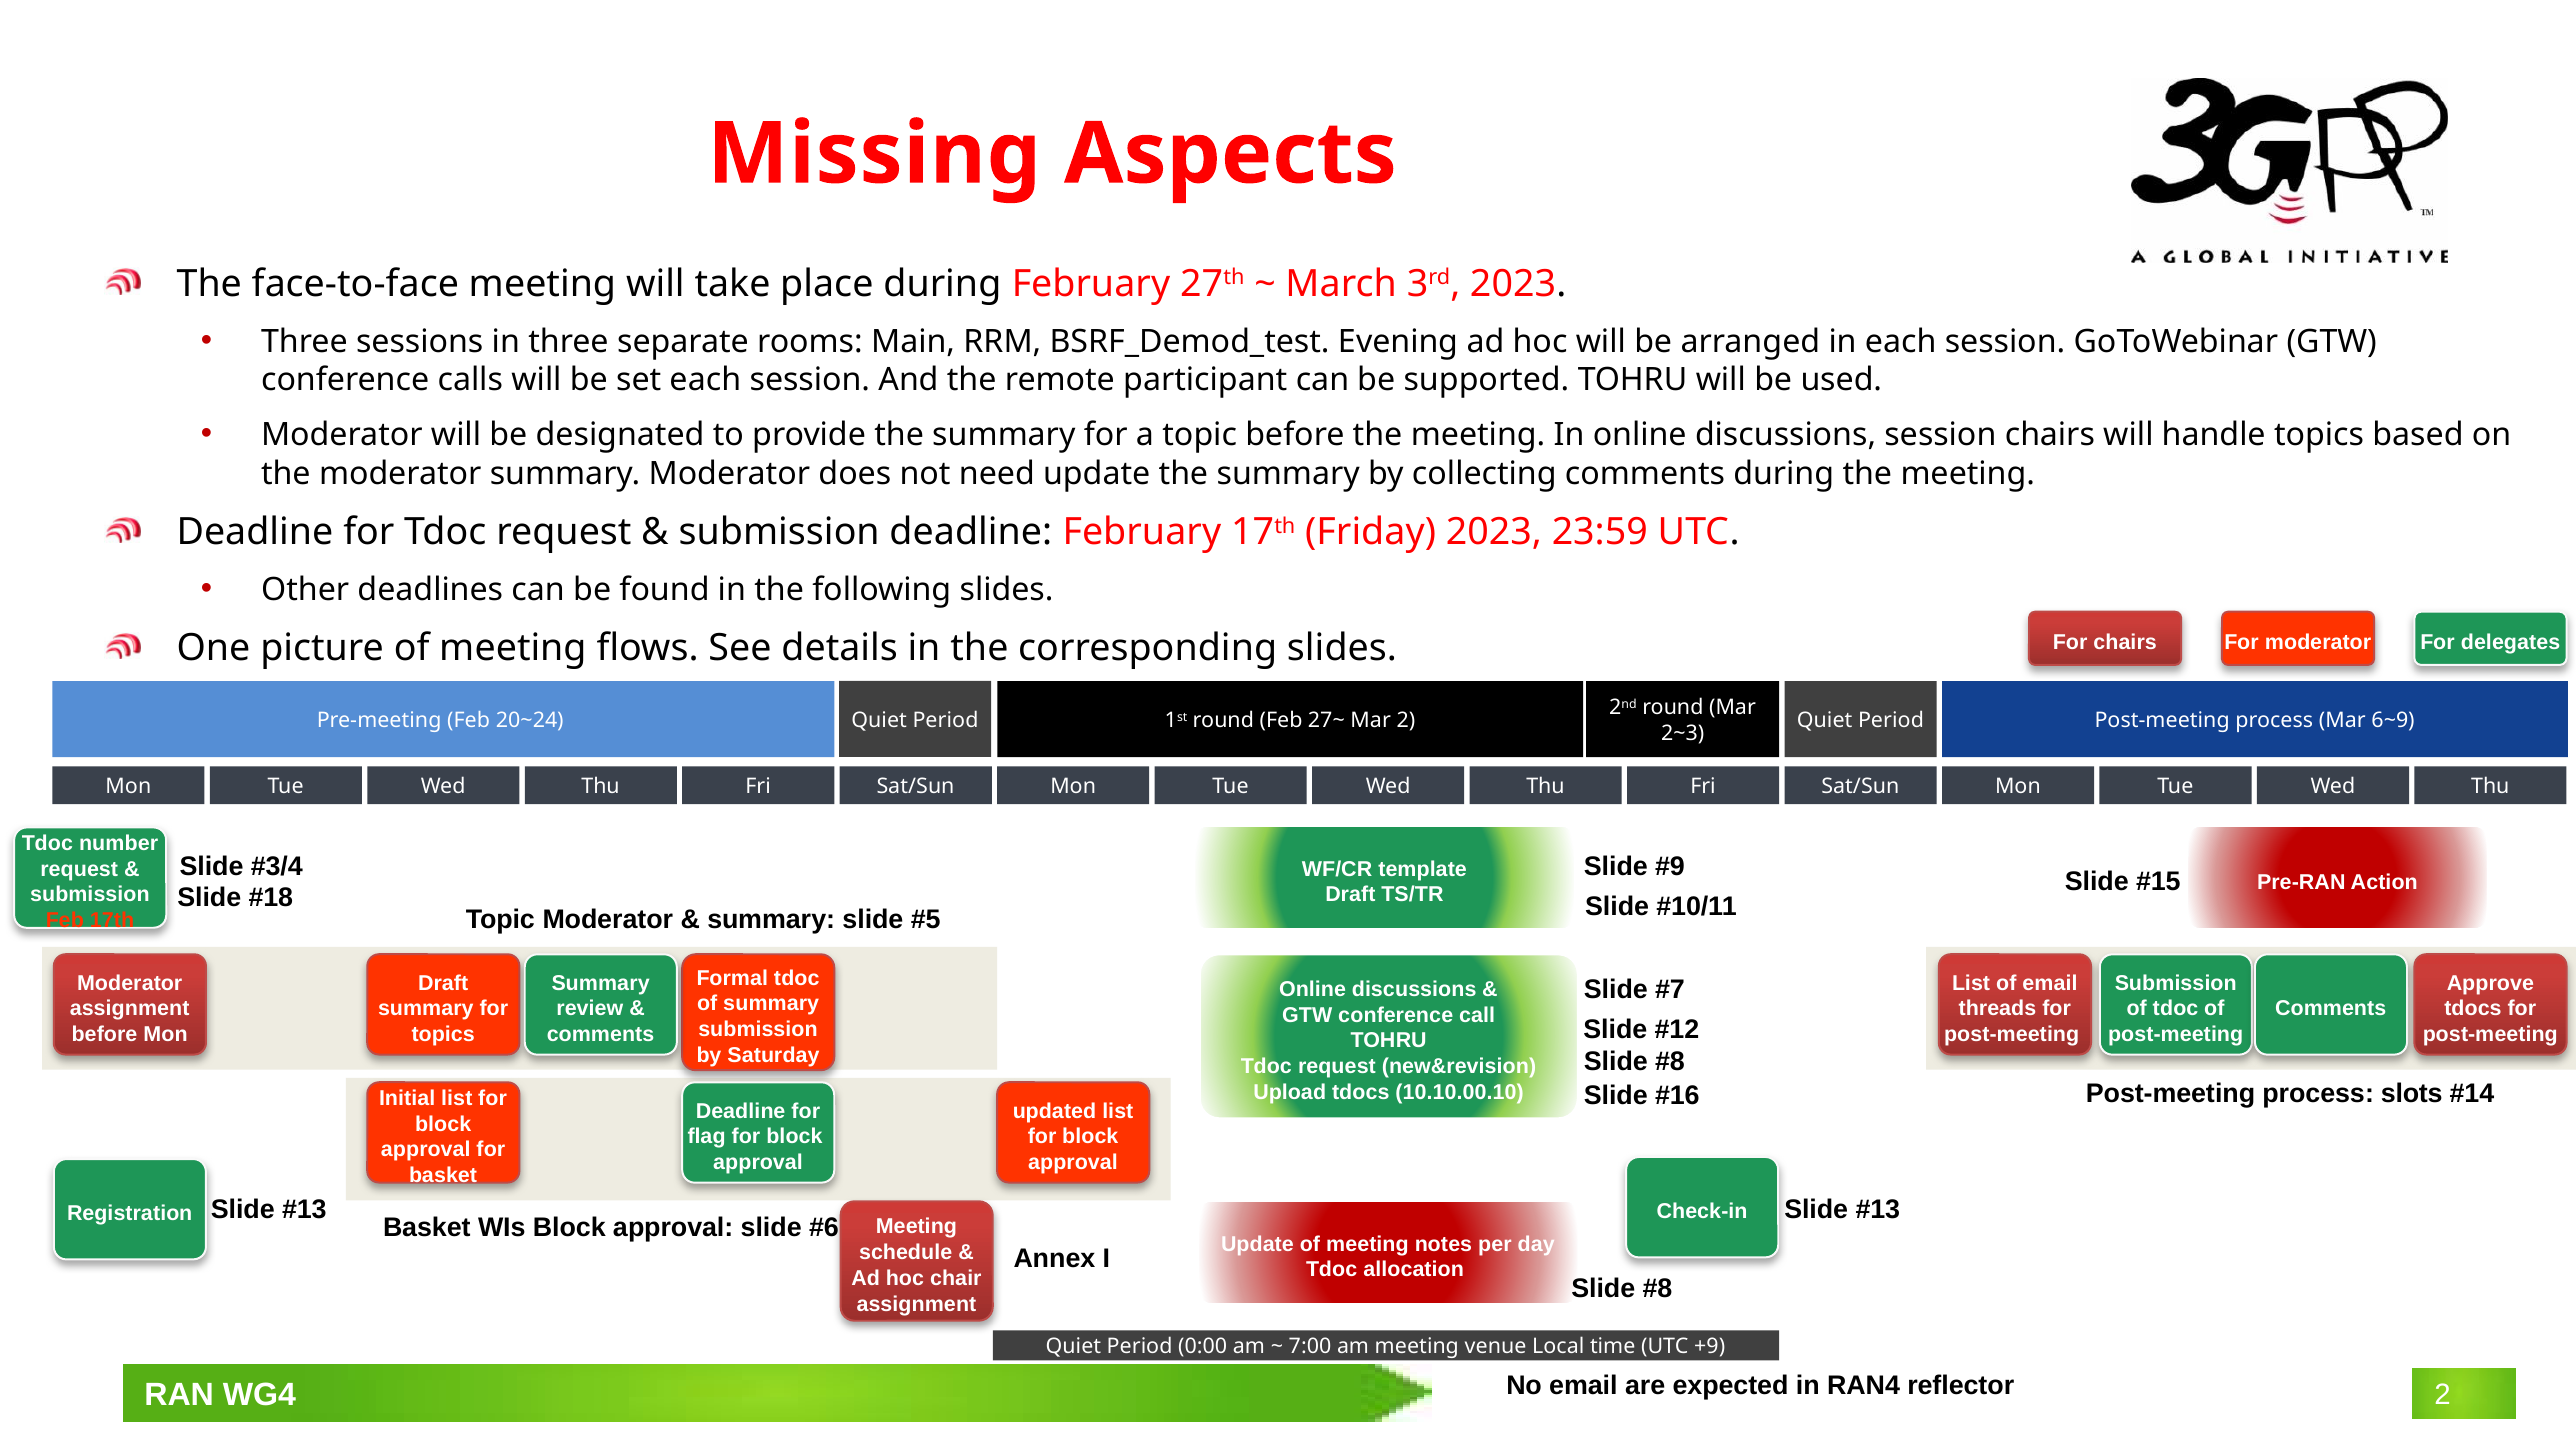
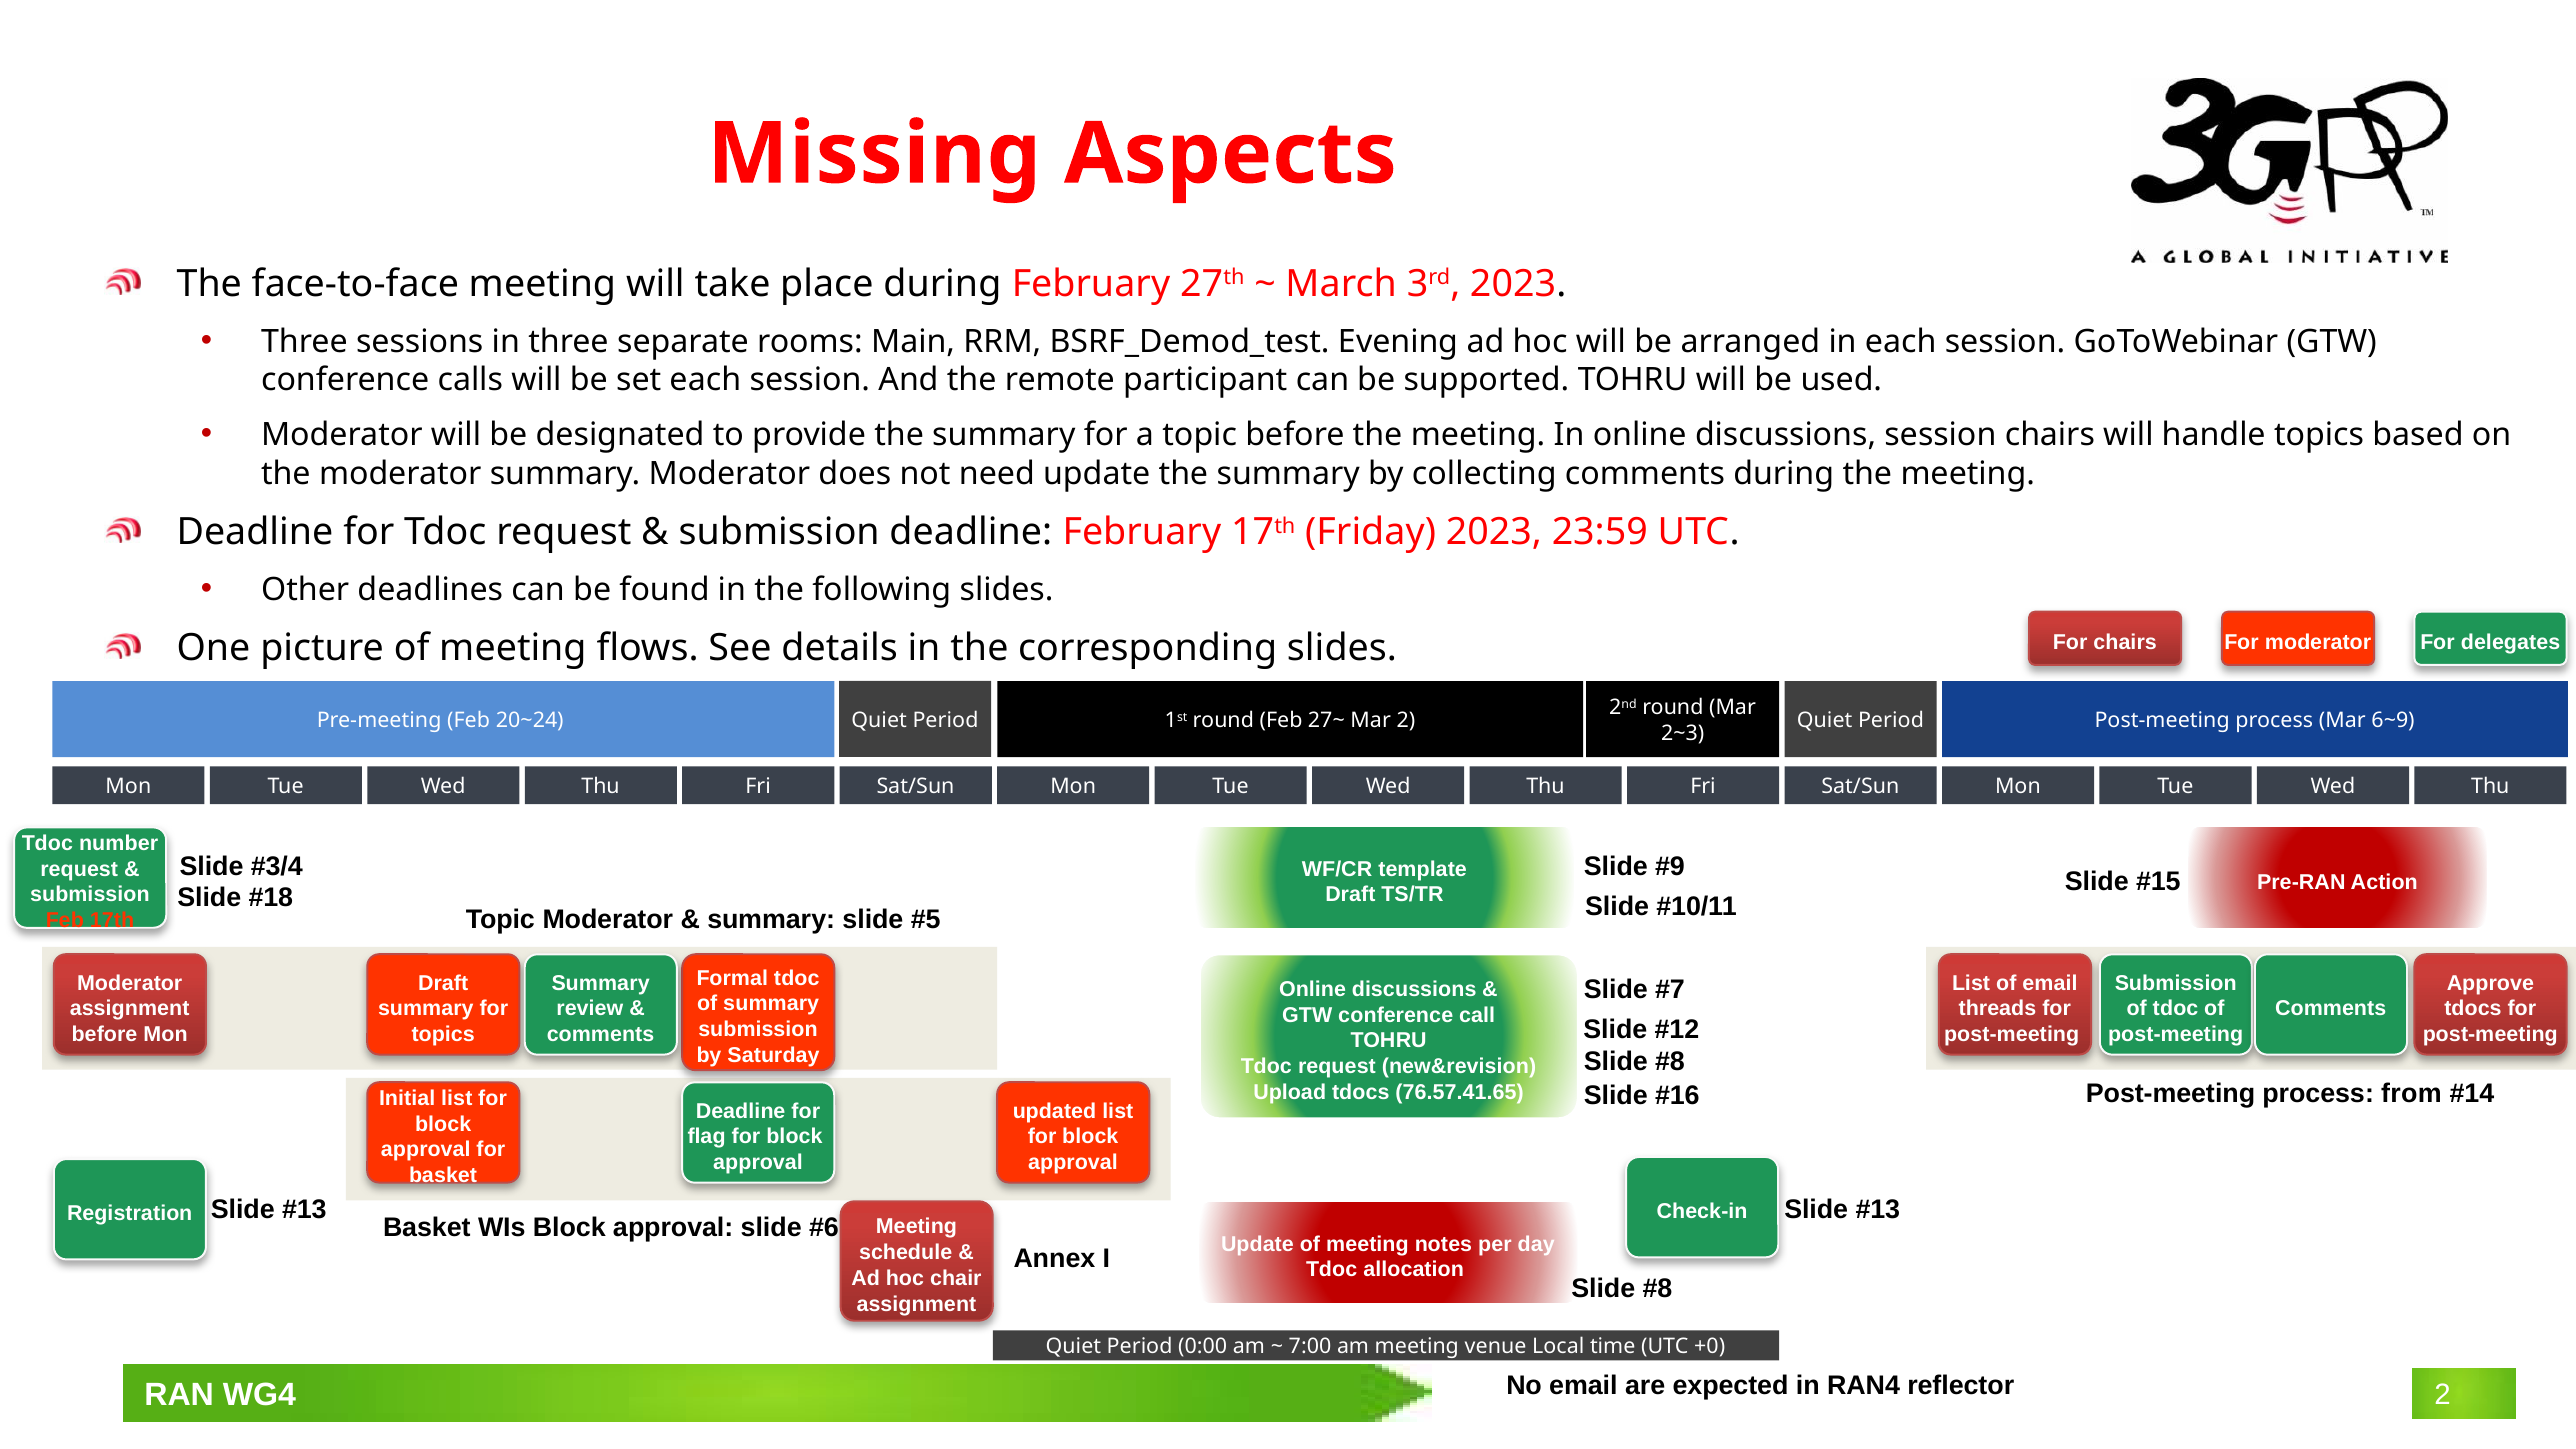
slots: slots -> from
10.10.00.10: 10.10.00.10 -> 76.57.41.65
+9: +9 -> +0
